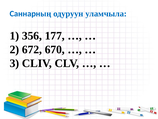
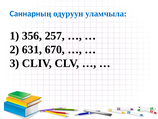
177: 177 -> 257
672: 672 -> 631
